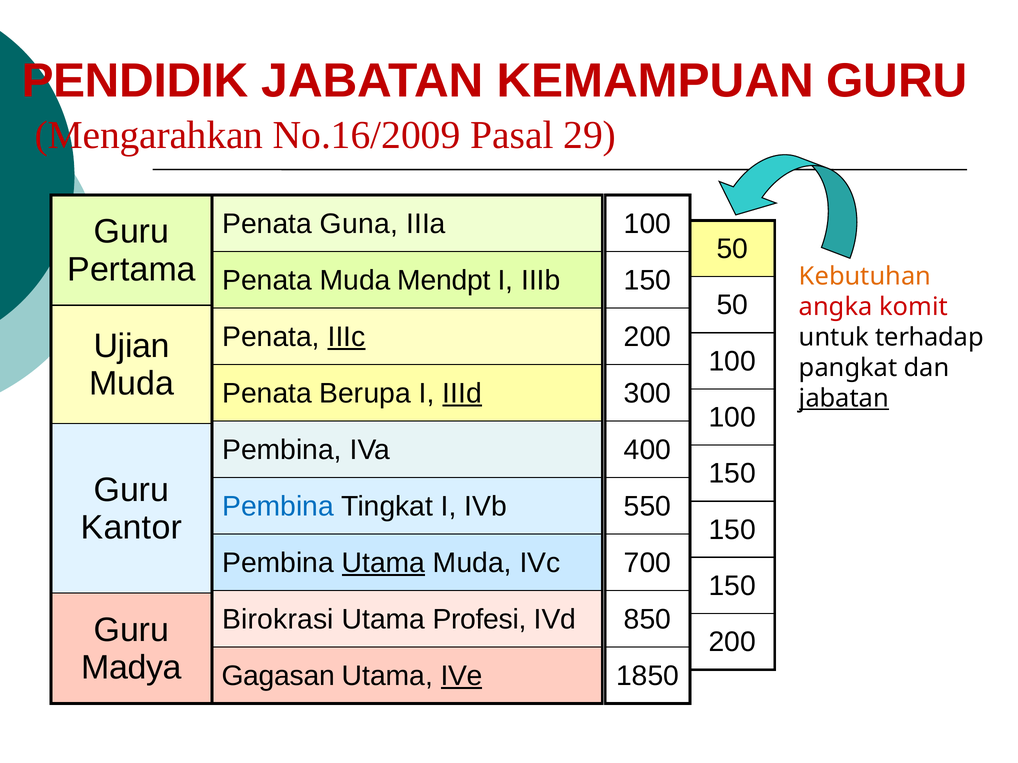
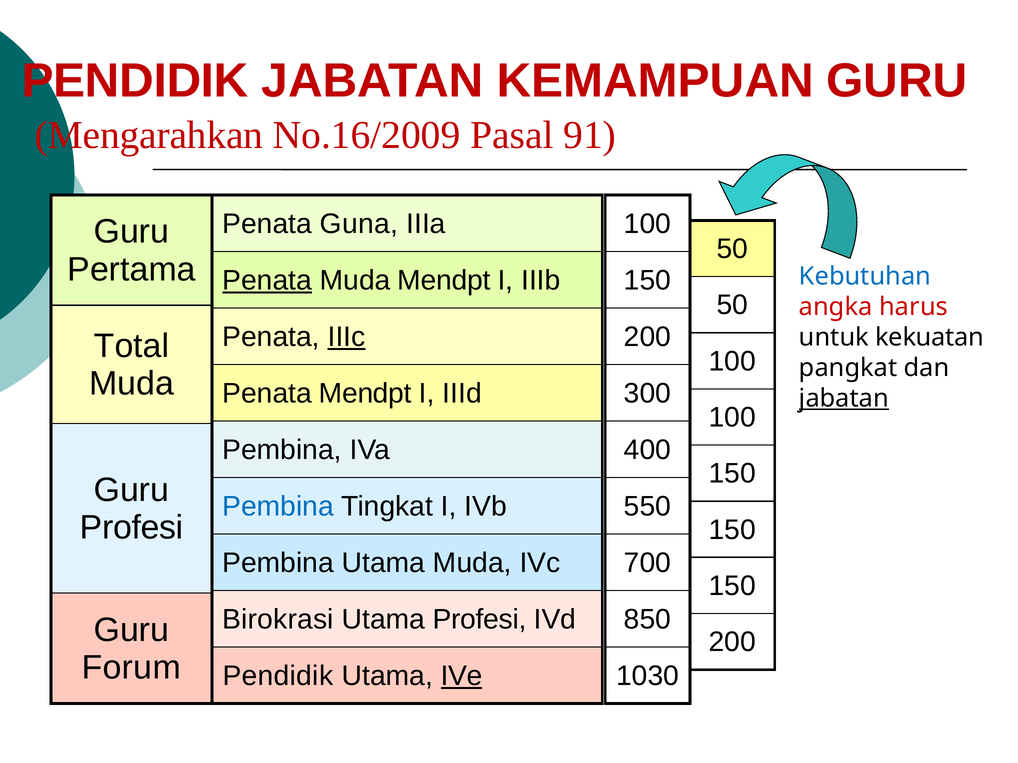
29: 29 -> 91
Penata at (267, 280) underline: none -> present
Kebutuhan colour: orange -> blue
komit: komit -> harus
terhadap: terhadap -> kekuatan
Ujian: Ujian -> Total
Penata Berupa: Berupa -> Mendpt
IIId underline: present -> none
Kantor at (131, 528): Kantor -> Profesi
Utama at (383, 563) underline: present -> none
Madya: Madya -> Forum
Gagasan at (278, 676): Gagasan -> Pendidik
1850: 1850 -> 1030
